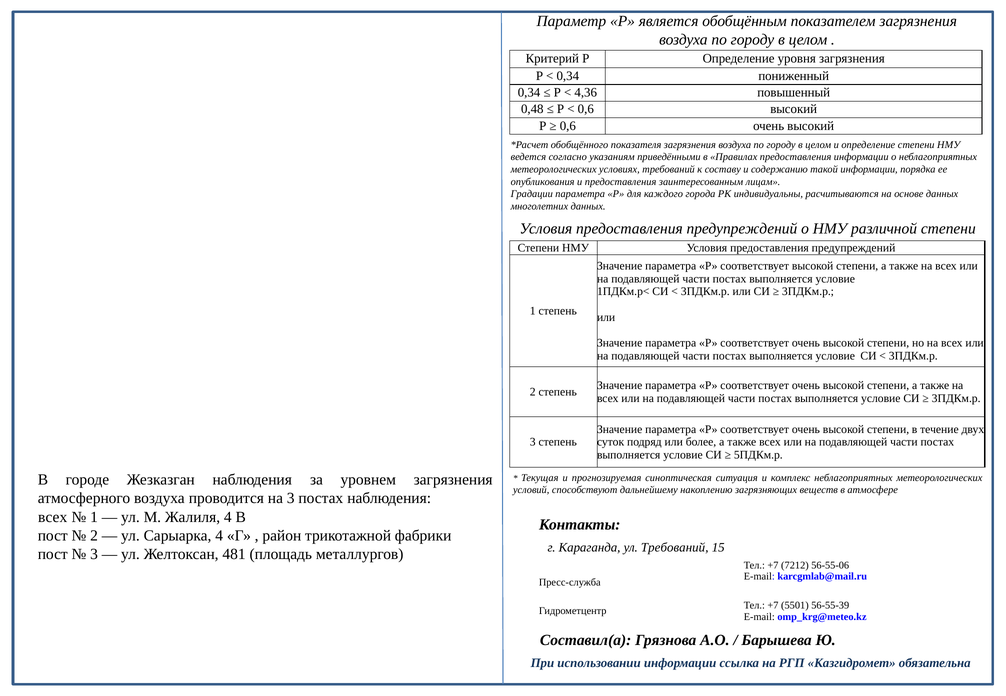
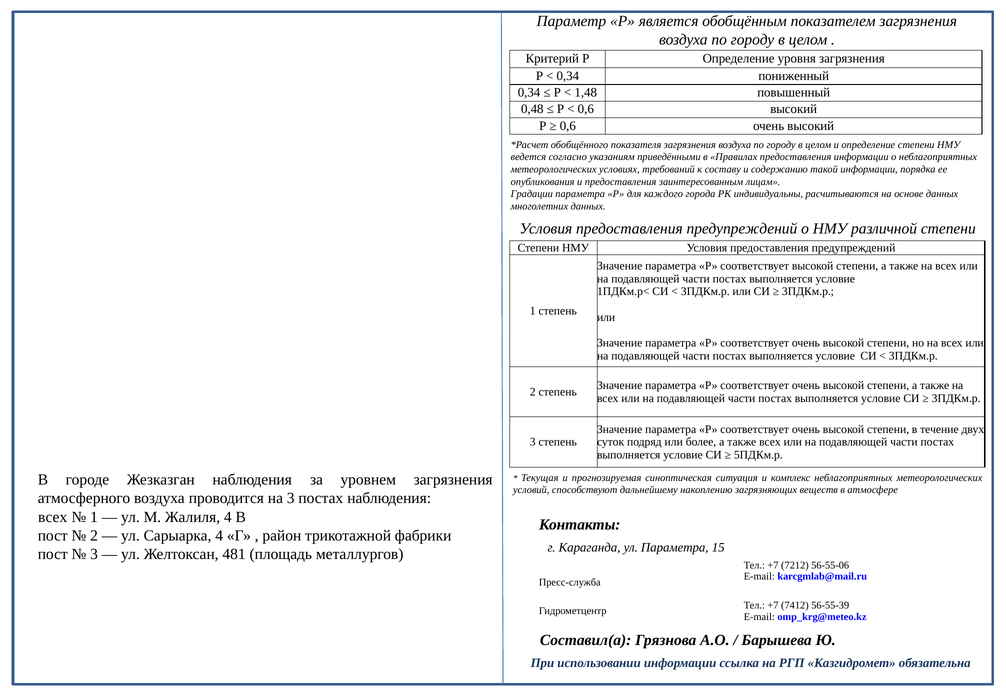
4,36: 4,36 -> 1,48
ул Требований: Требований -> Параметра
5501: 5501 -> 7412
